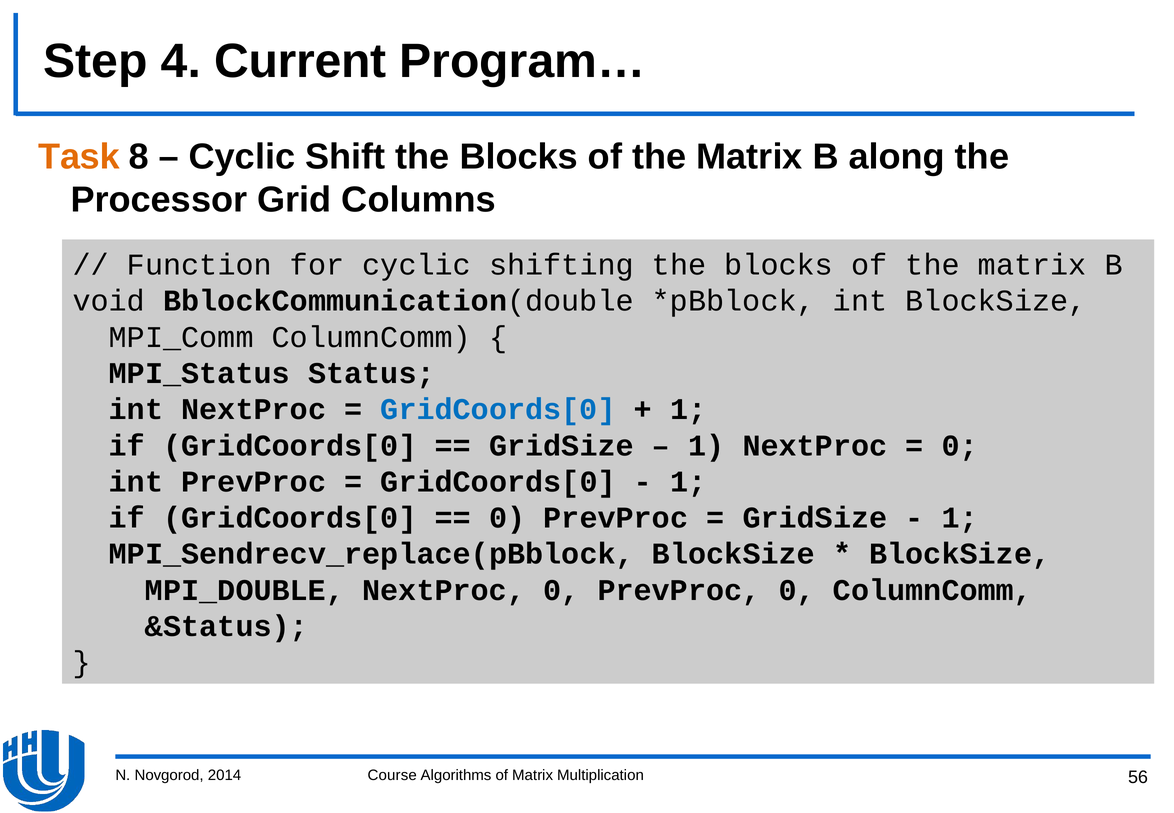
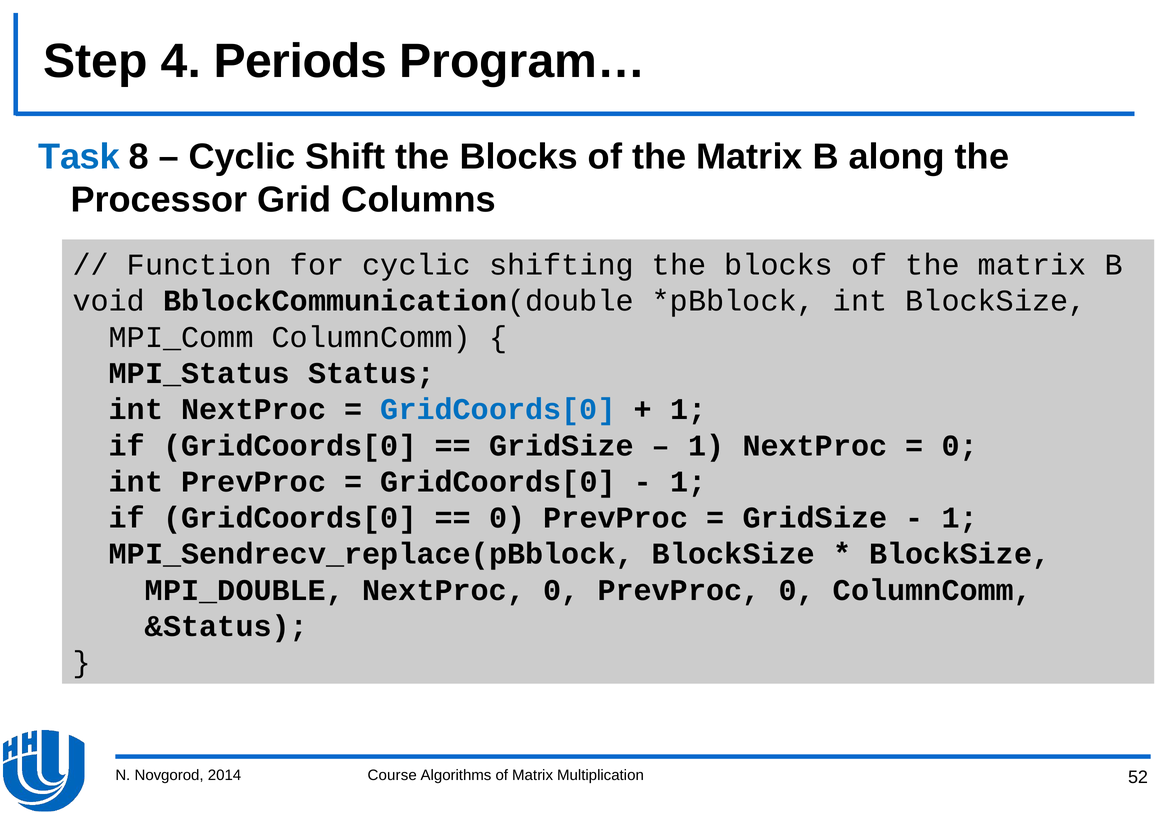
Current: Current -> Periods
Task colour: orange -> blue
56: 56 -> 52
